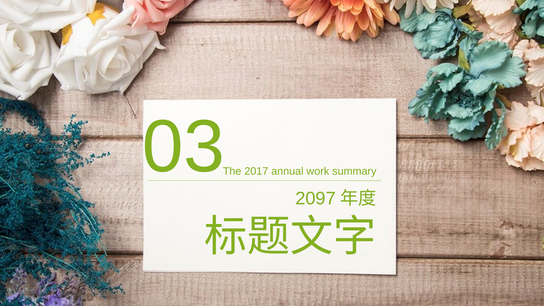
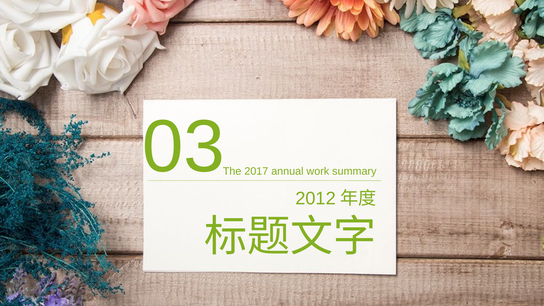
2097: 2097 -> 2012
